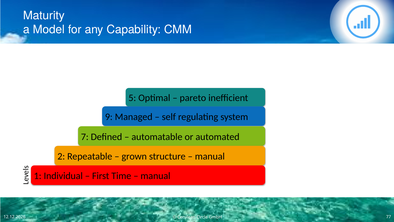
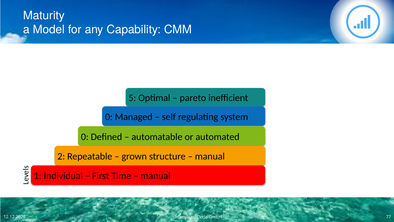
9 at (109, 117): 9 -> 0
7 at (85, 137): 7 -> 0
